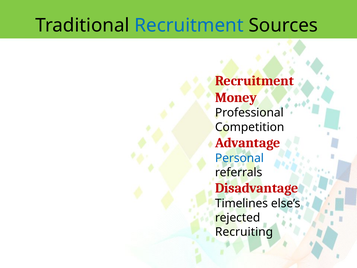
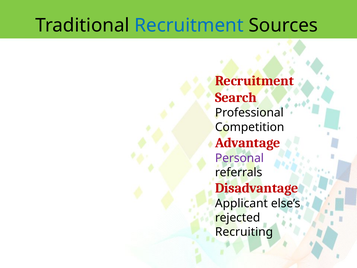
Money: Money -> Search
Personal colour: blue -> purple
Timelines: Timelines -> Applicant
